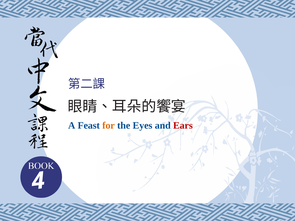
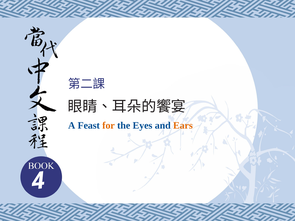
Ears colour: red -> orange
